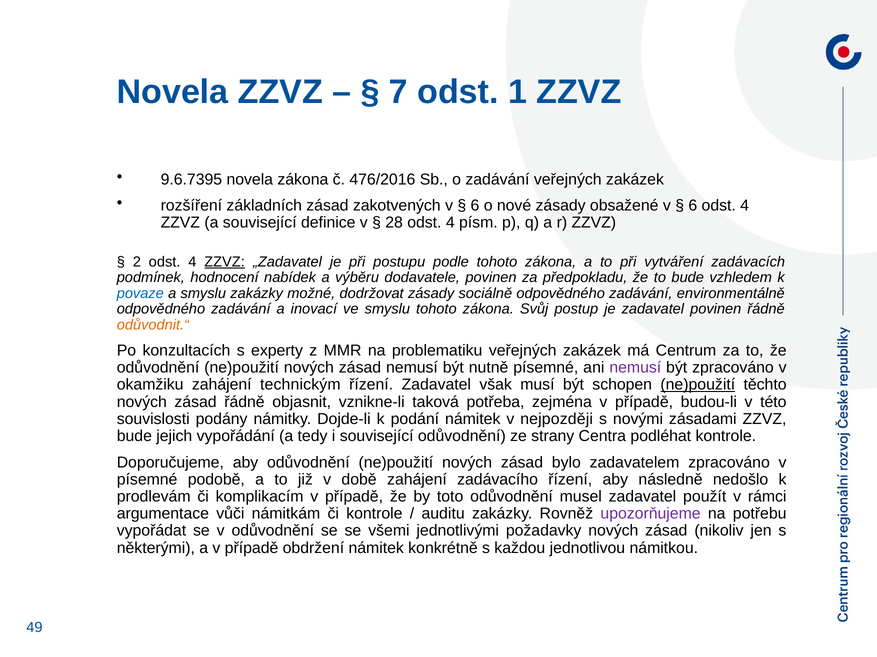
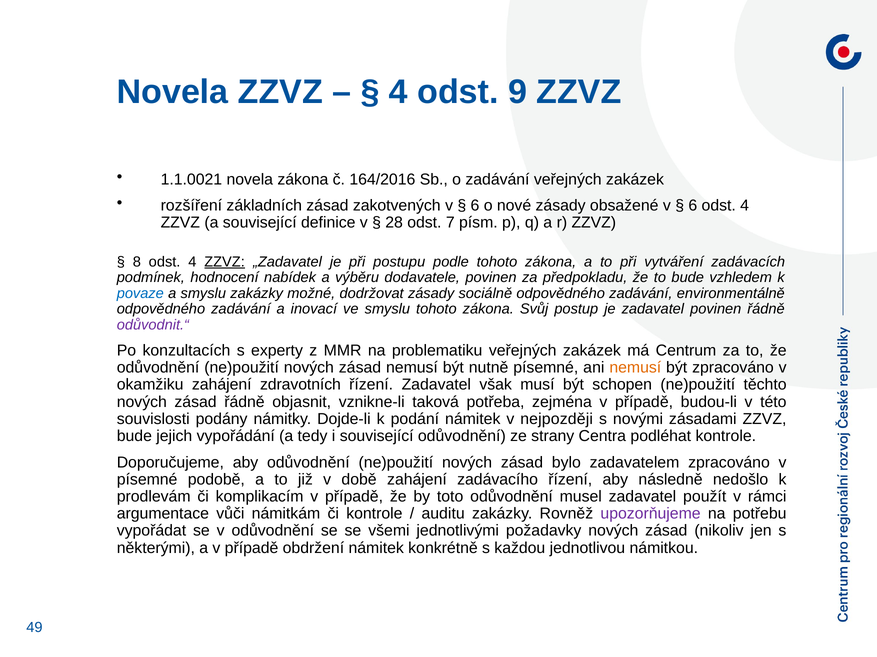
7 at (398, 92): 7 -> 4
1: 1 -> 9
9.6.7395: 9.6.7395 -> 1.1.0021
476/2016: 476/2016 -> 164/2016
28 odst 4: 4 -> 7
2: 2 -> 8
odůvodnit.“ colour: orange -> purple
nemusí at (635, 368) colour: purple -> orange
technickým: technickým -> zdravotních
ne)použití at (698, 385) underline: present -> none
